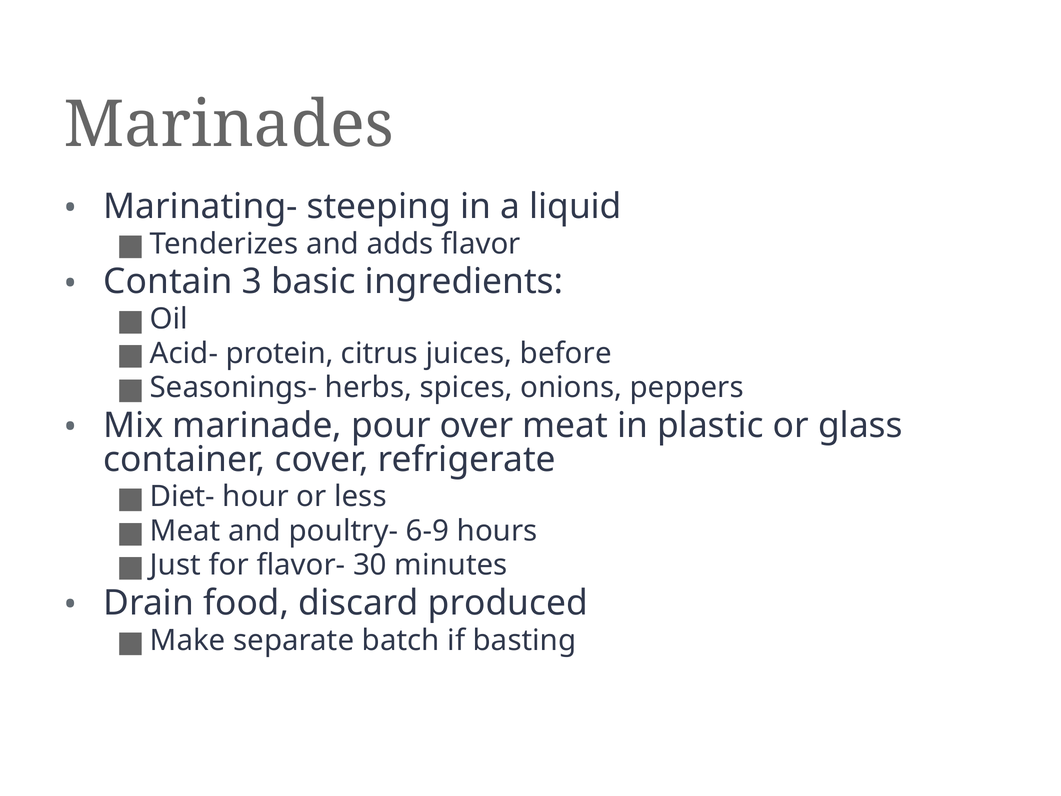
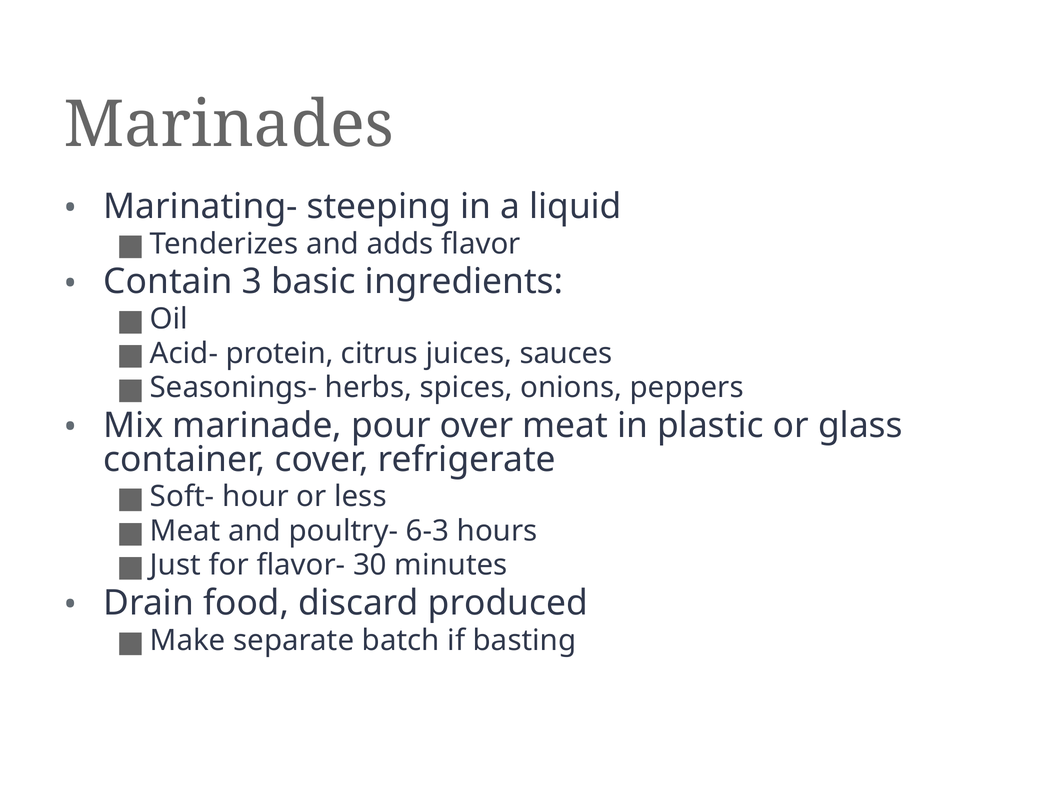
before: before -> sauces
Diet-: Diet- -> Soft-
6-9: 6-9 -> 6-3
